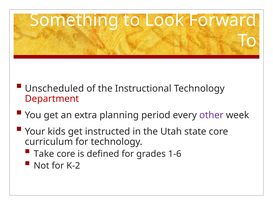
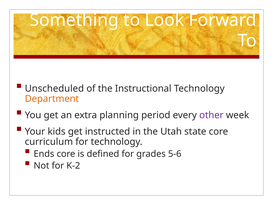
Department colour: red -> orange
Take: Take -> Ends
1-6: 1-6 -> 5-6
